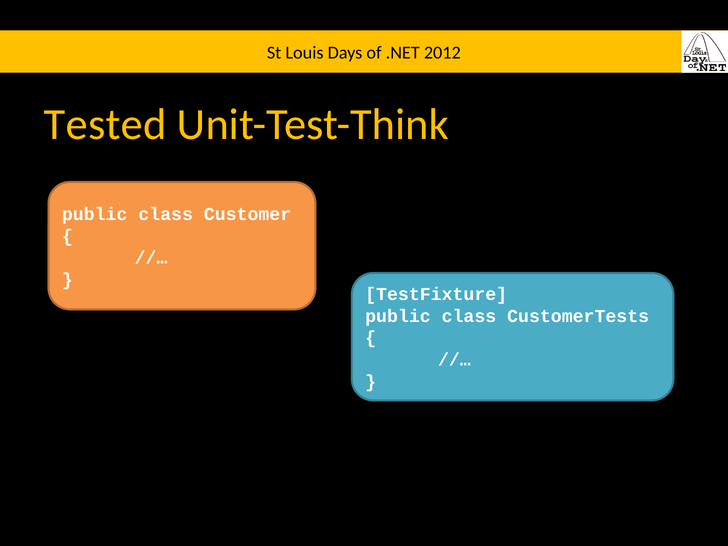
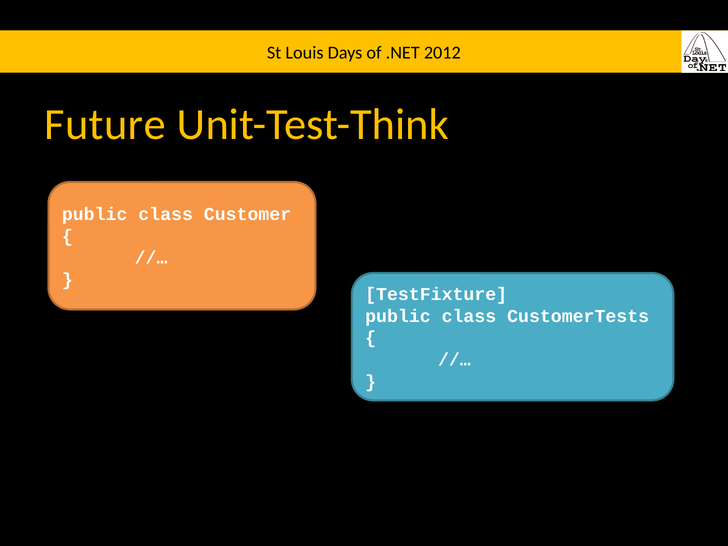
Tested: Tested -> Future
